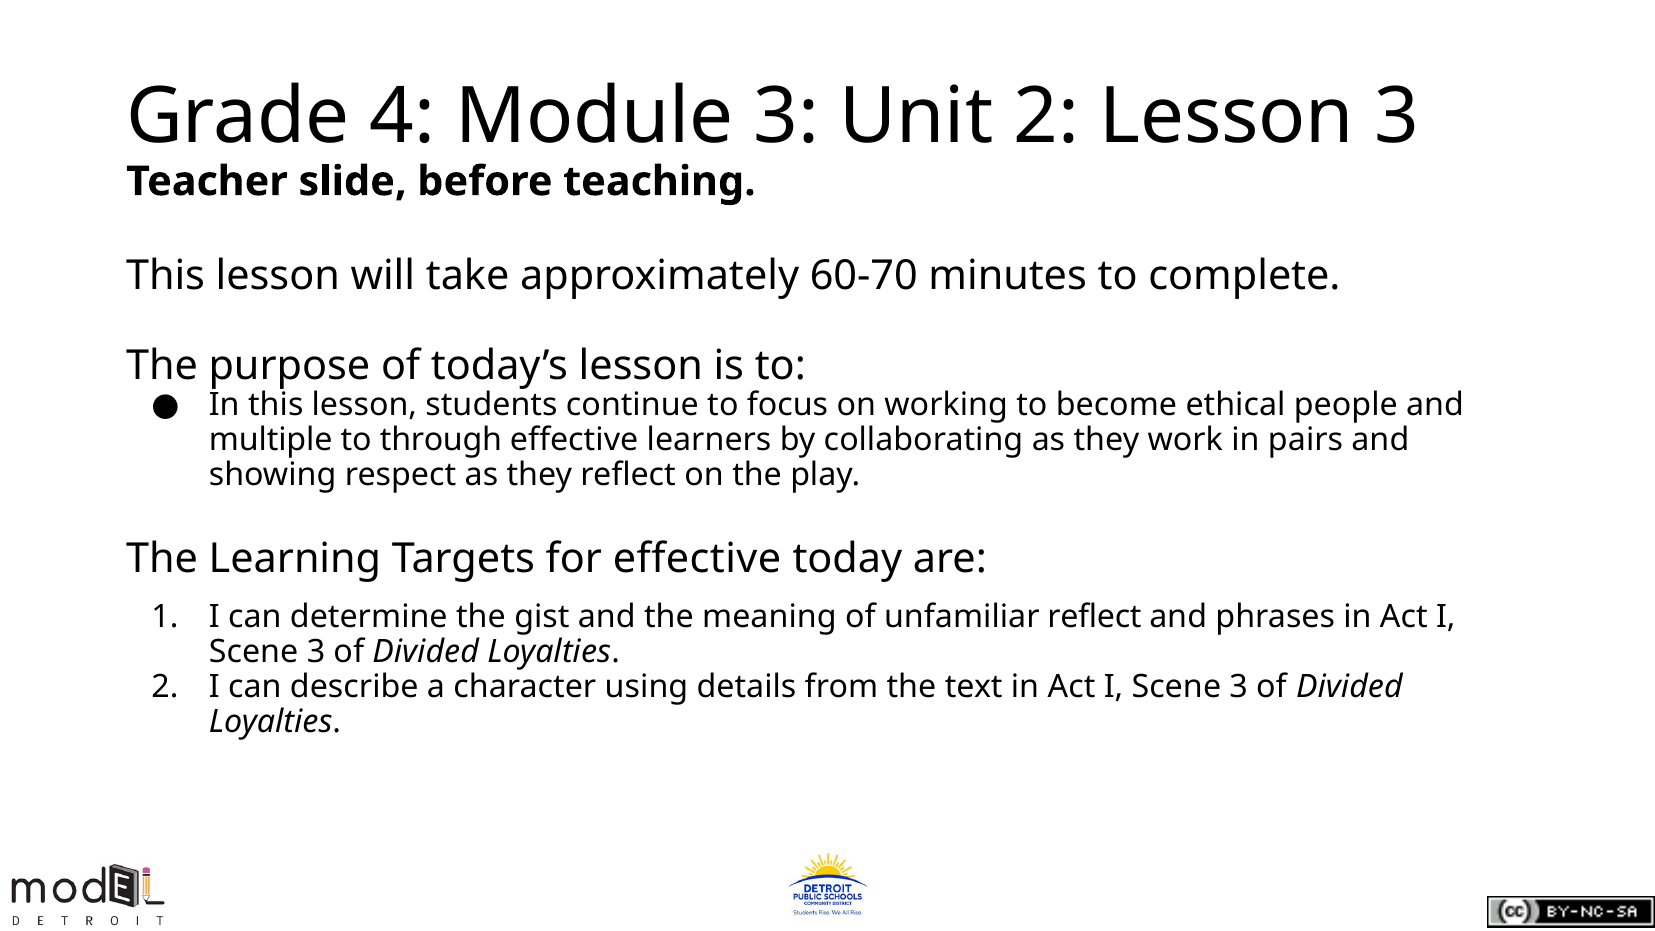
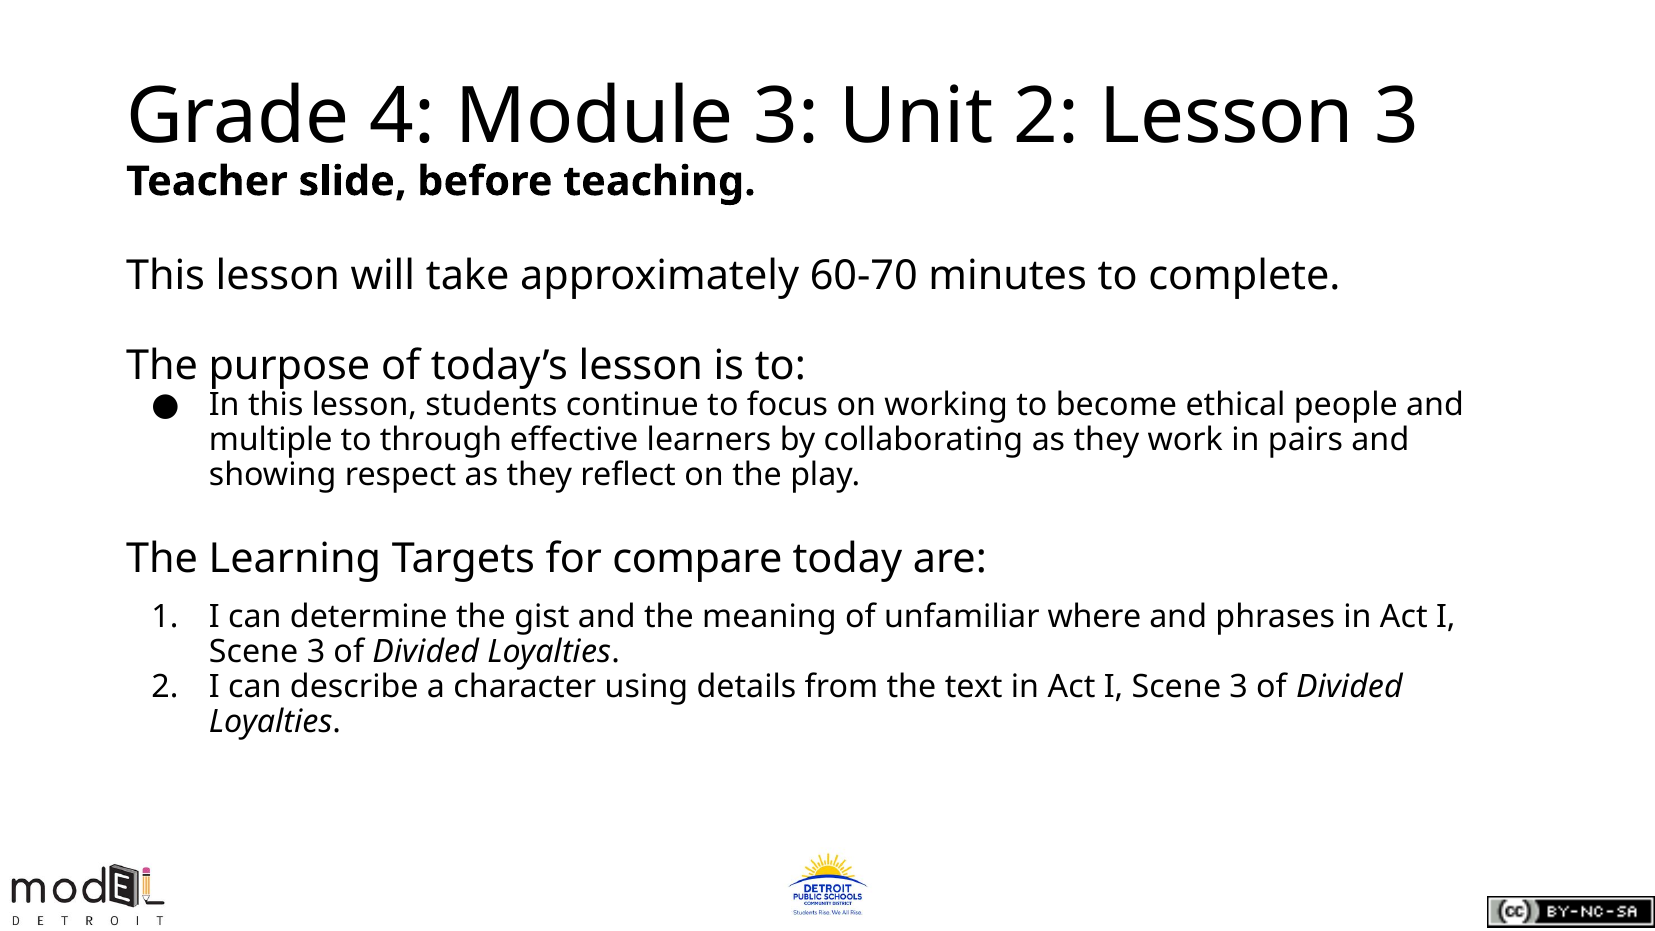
for effective: effective -> compare
unfamiliar reflect: reflect -> where
